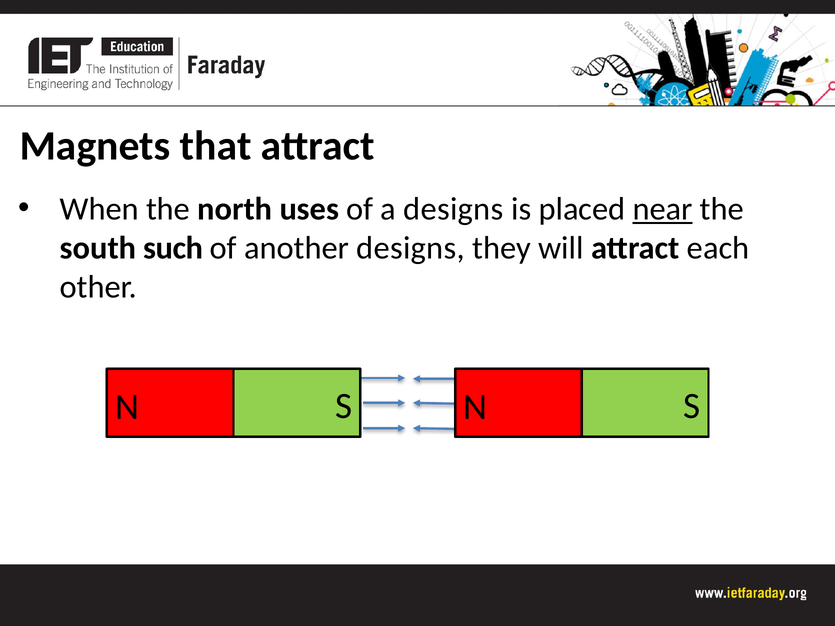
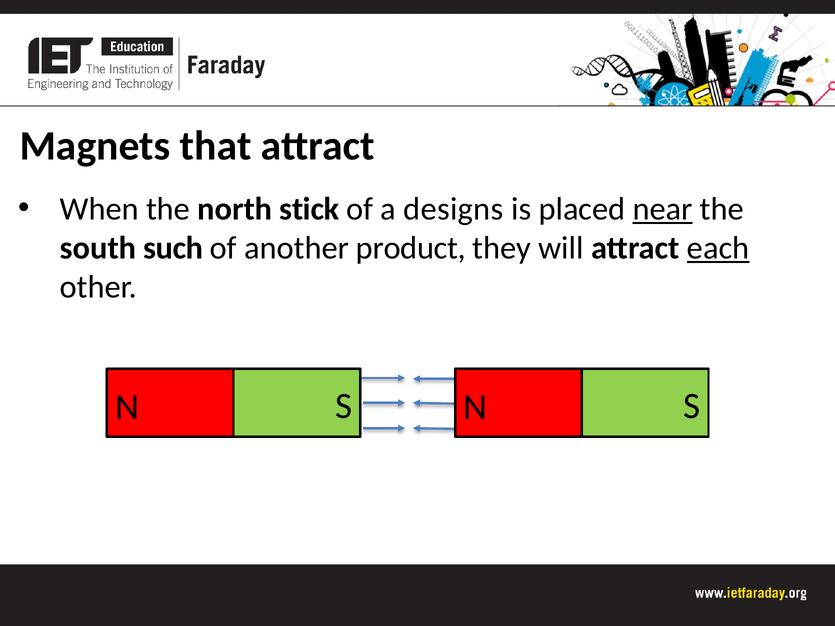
uses: uses -> stick
another designs: designs -> product
each underline: none -> present
